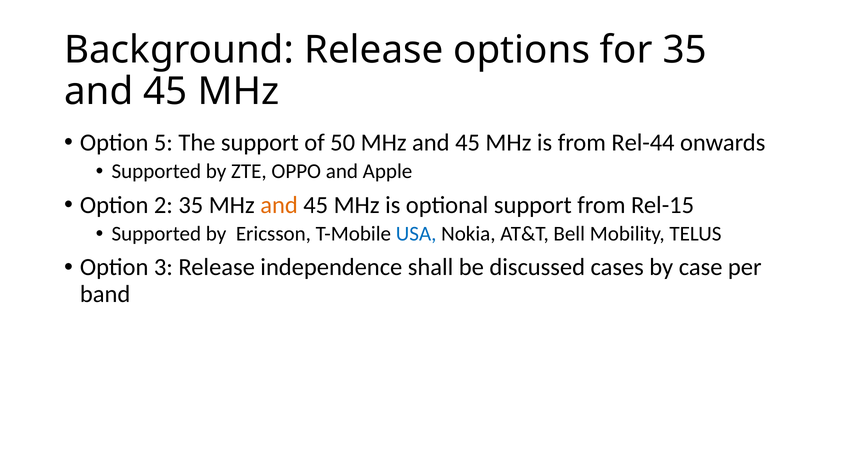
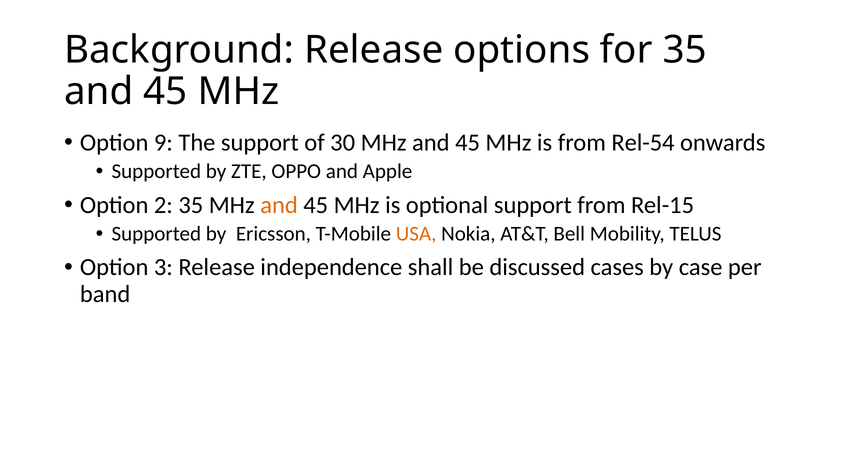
5: 5 -> 9
50: 50 -> 30
Rel-44: Rel-44 -> Rel-54
USA colour: blue -> orange
